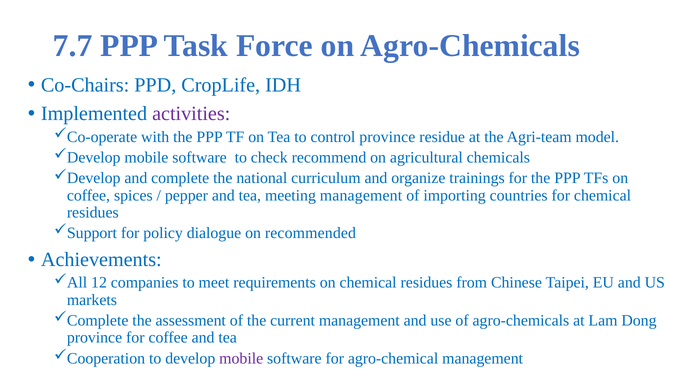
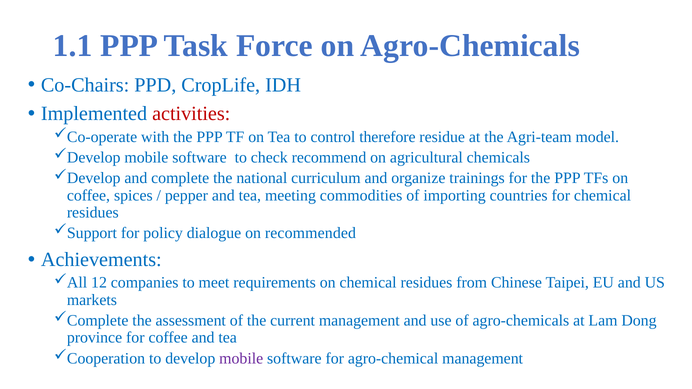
7.7: 7.7 -> 1.1
activities colour: purple -> red
control province: province -> therefore
meeting management: management -> commodities
